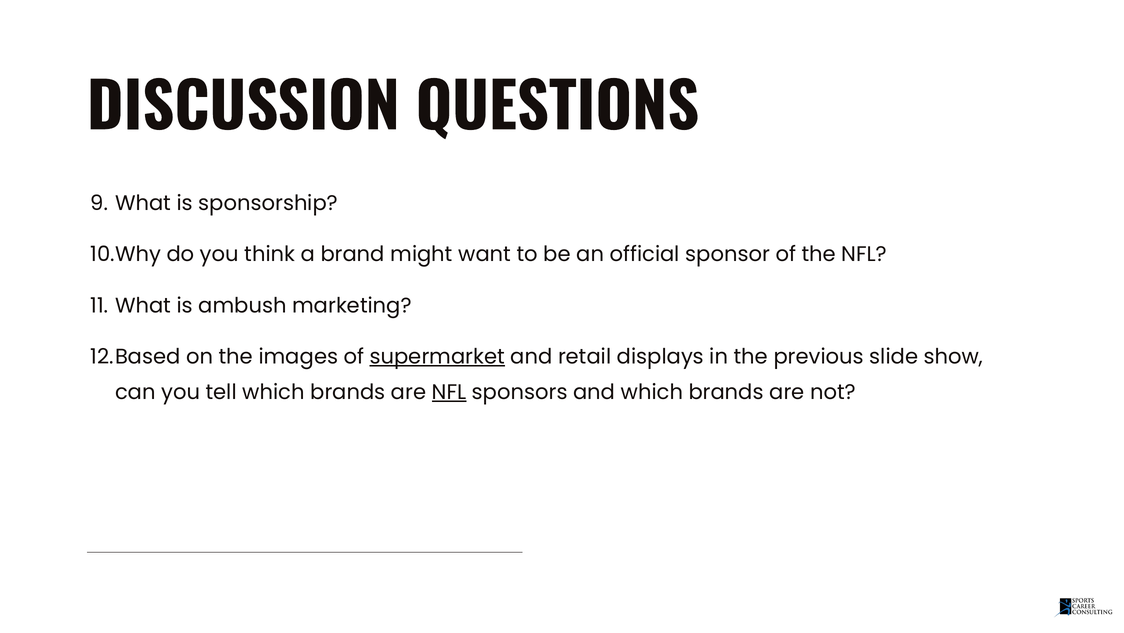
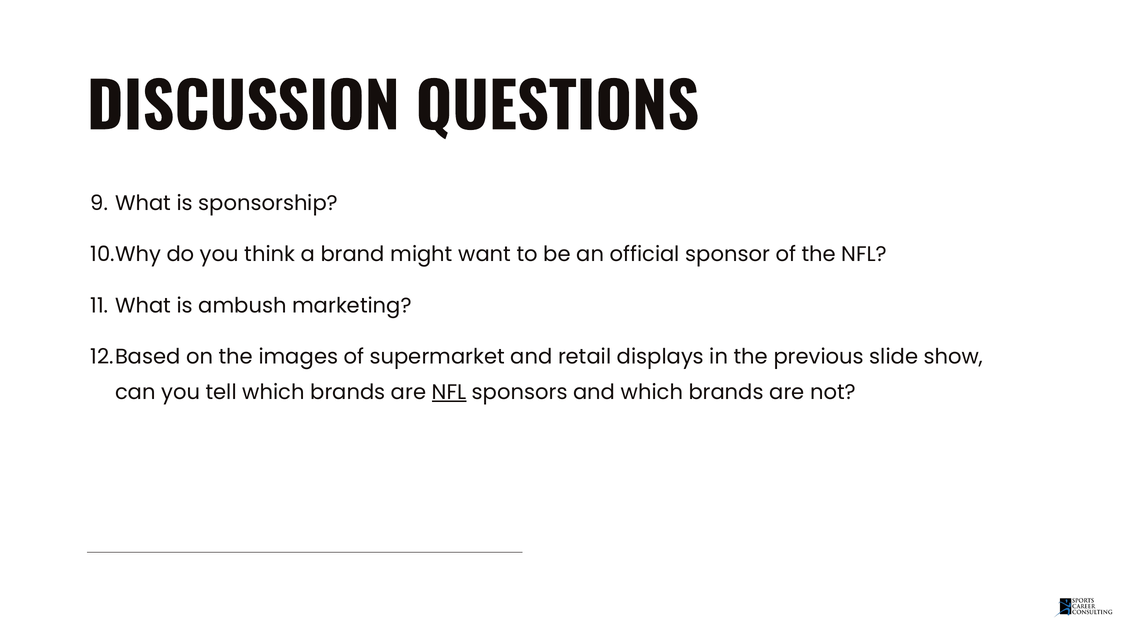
supermarket underline: present -> none
